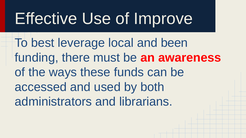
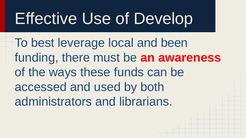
Improve: Improve -> Develop
